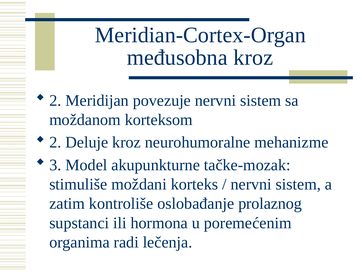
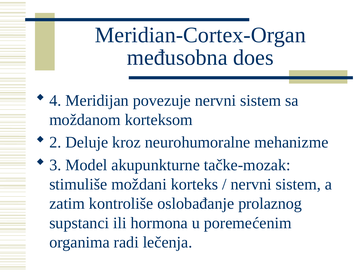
međusobna kroz: kroz -> does
2 at (55, 100): 2 -> 4
